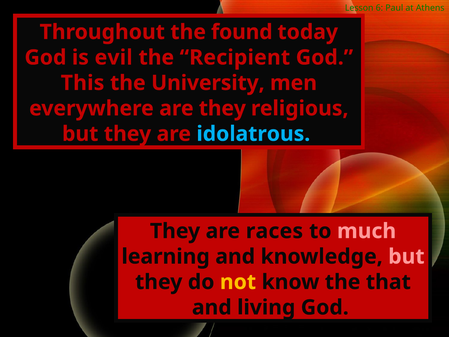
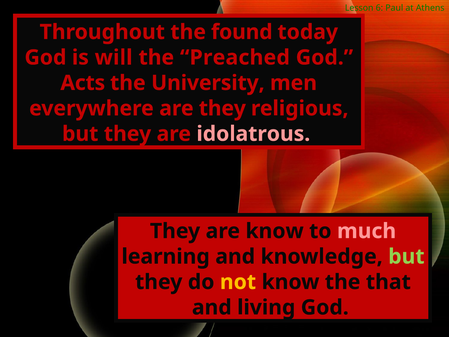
evil: evil -> will
Recipient: Recipient -> Preached
This: This -> Acts
idolatrous colour: light blue -> pink
are races: races -> know
but at (406, 256) colour: pink -> light green
